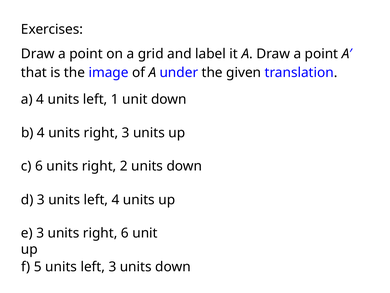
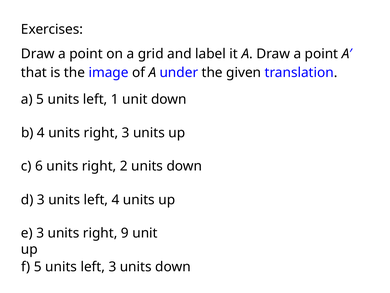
a 4: 4 -> 5
right 6: 6 -> 9
